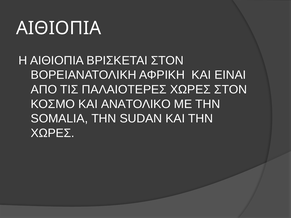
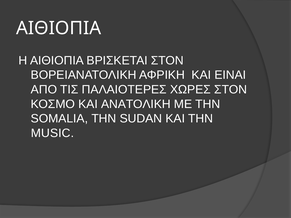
ΑΝΑΤΟΛΙΚΟ: ΑΝΑΤΟΛΙΚΟ -> ΑΝΑΤΟΛΙΚΗ
ΧΩΡΕΣ at (53, 133): ΧΩΡΕΣ -> MUSIC
